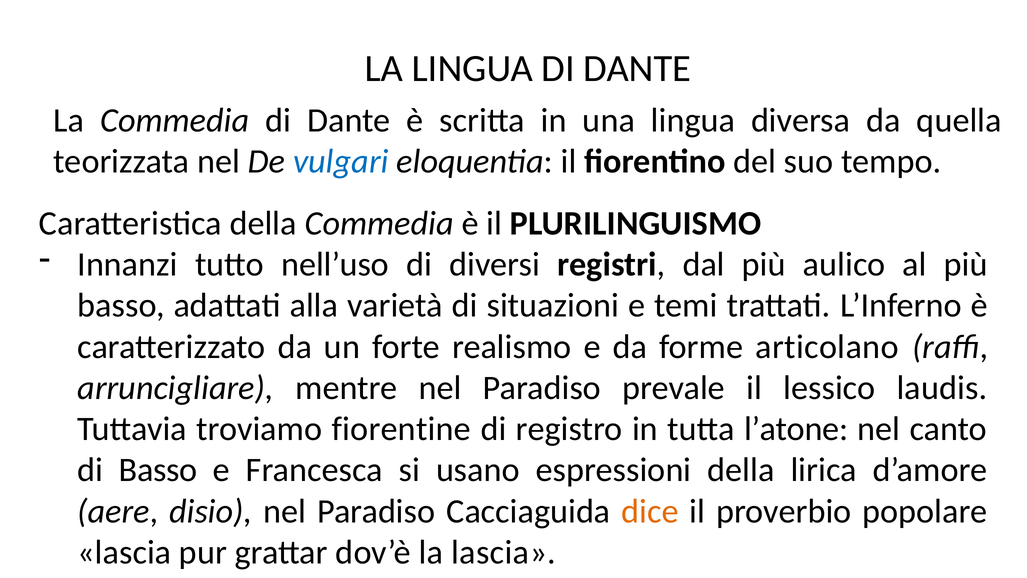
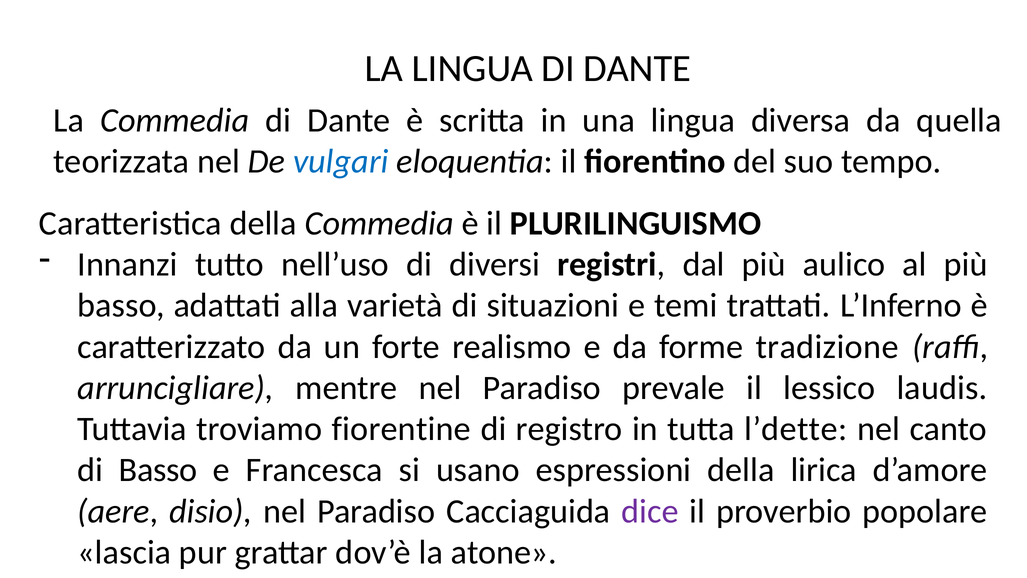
articolano: articolano -> tradizione
l’atone: l’atone -> l’dette
dice colour: orange -> purple
la lascia: lascia -> atone
